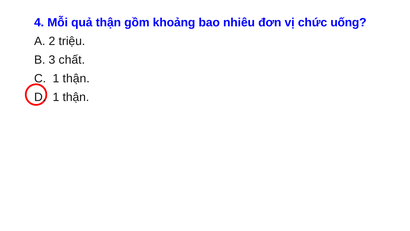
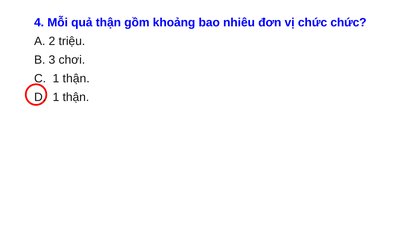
chức uống: uống -> chức
chất: chất -> chơi
